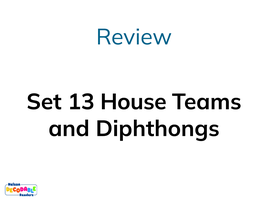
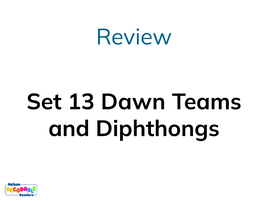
House: House -> Dawn
